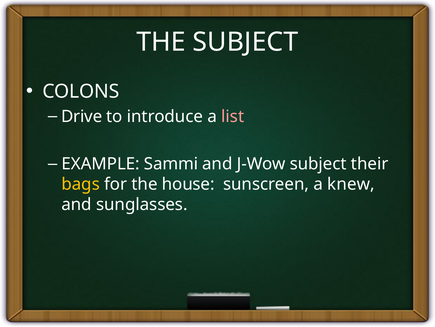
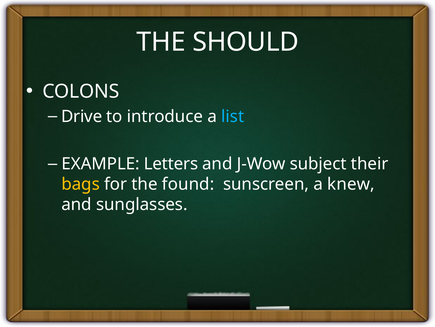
THE SUBJECT: SUBJECT -> SHOULD
list colour: pink -> light blue
Sammi: Sammi -> Letters
house: house -> found
